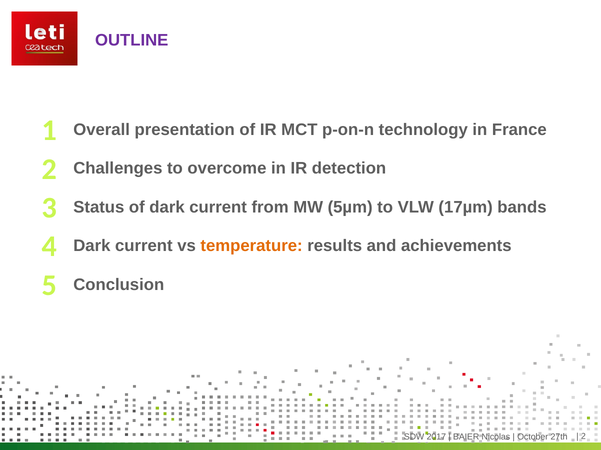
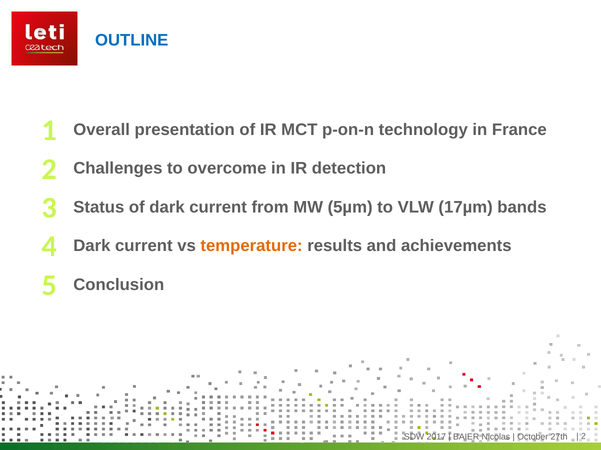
OUTLINE colour: purple -> blue
